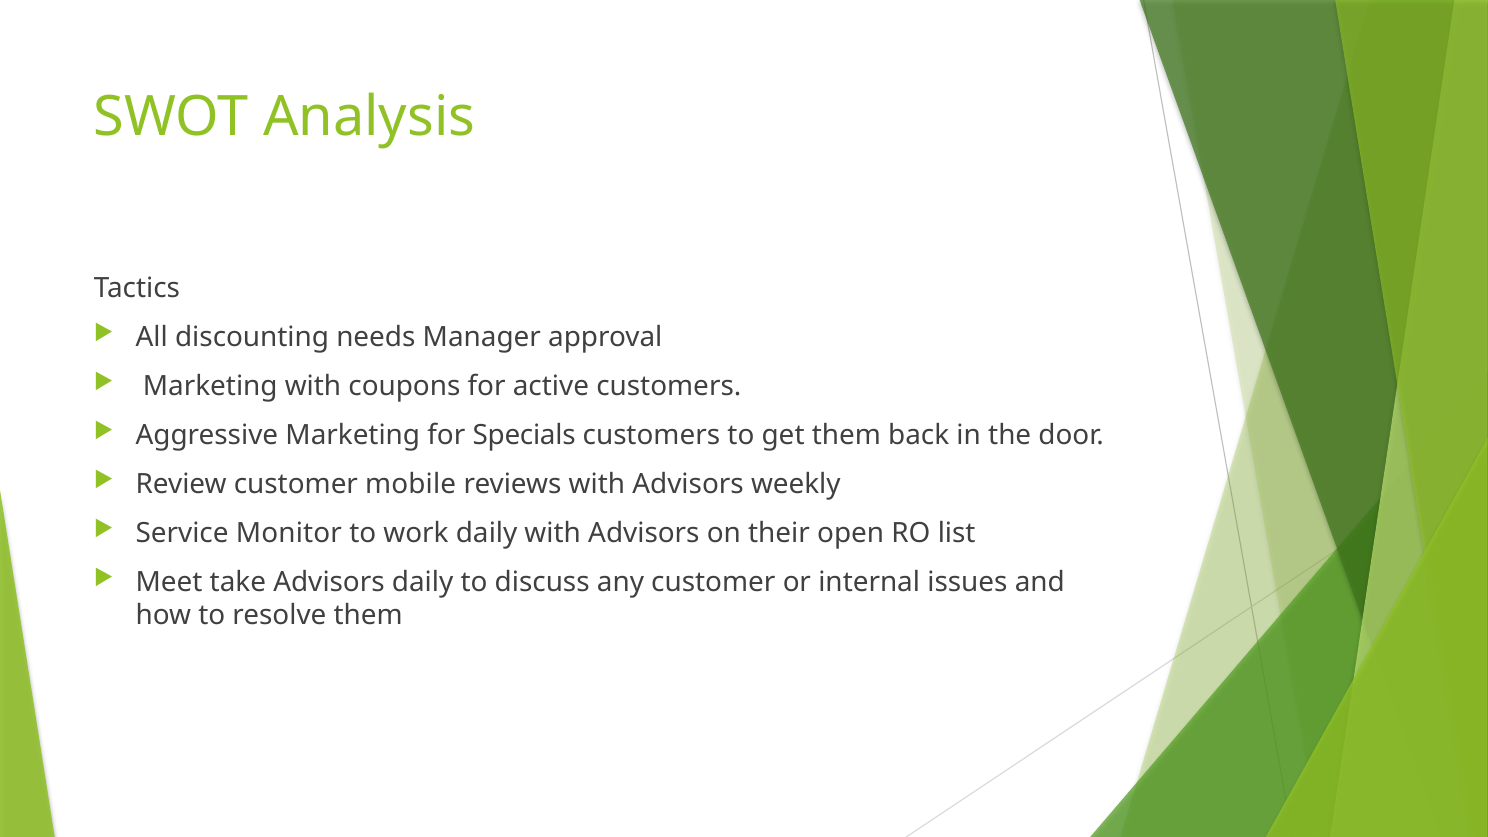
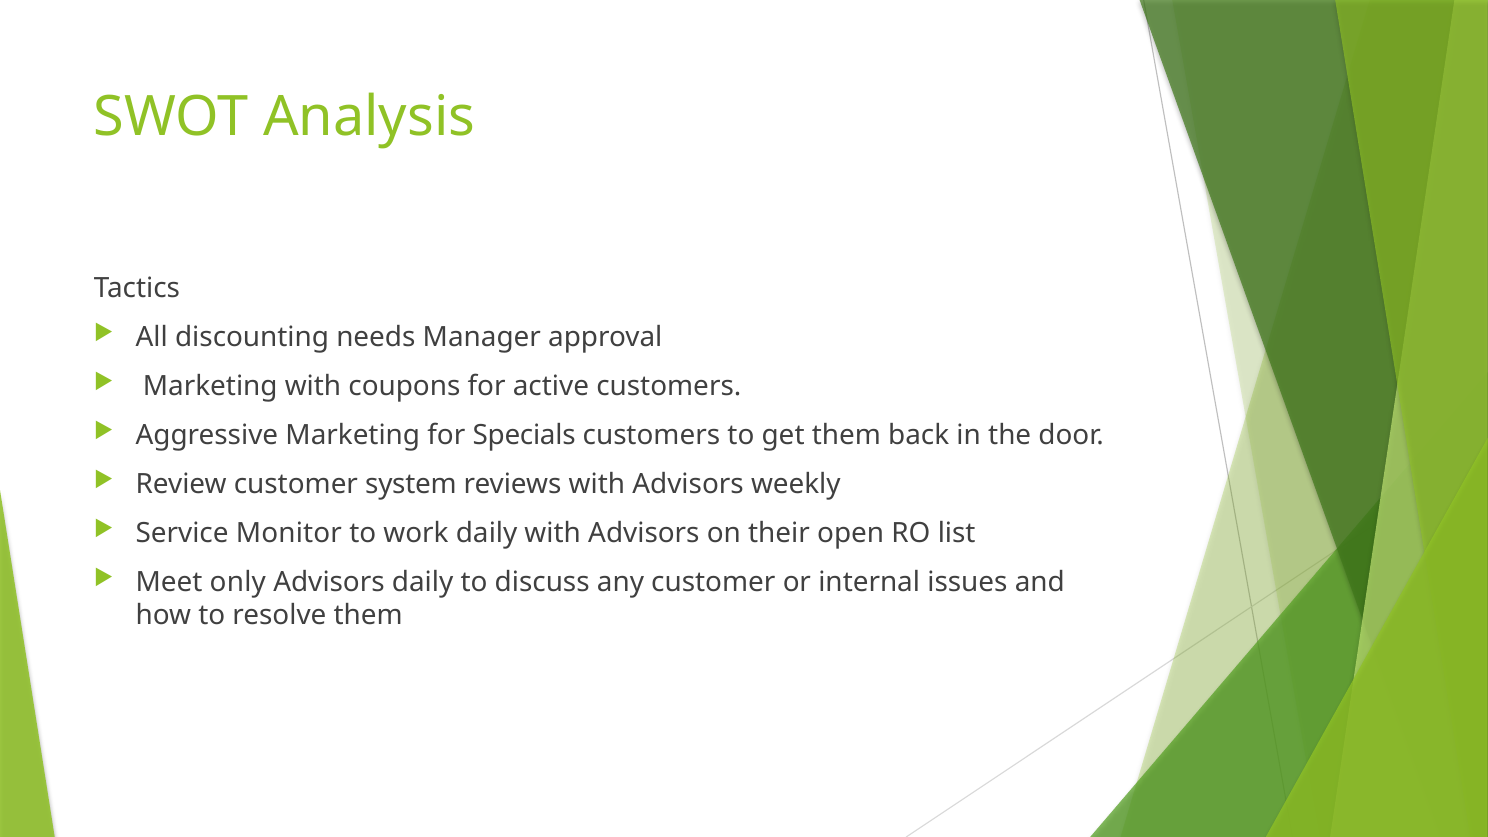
mobile: mobile -> system
take: take -> only
